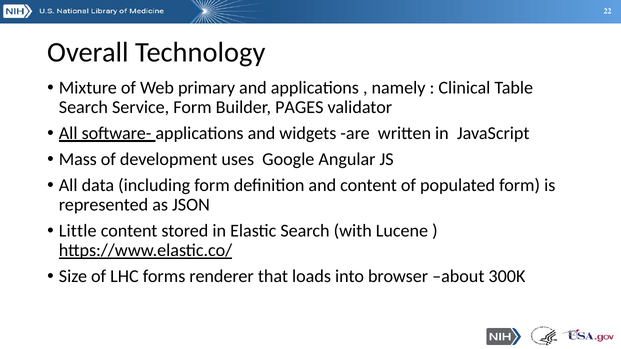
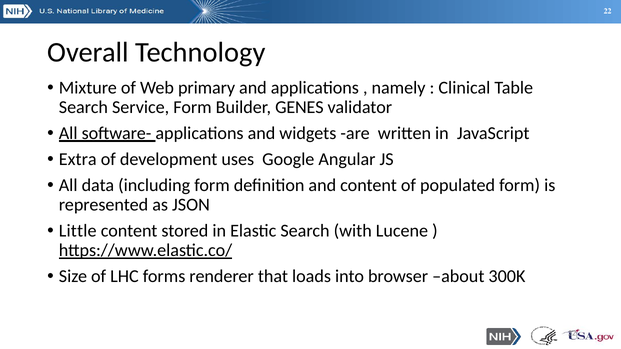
PAGES: PAGES -> GENES
Mass: Mass -> Extra
